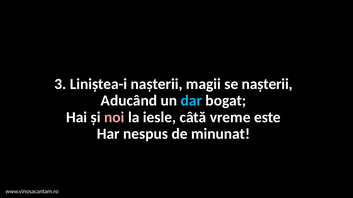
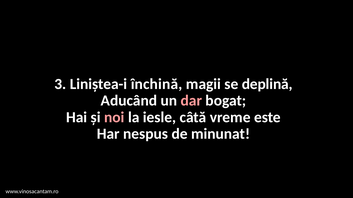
Liniștea-i nașterii: nașterii -> închină
se nașterii: nașterii -> deplină
dar colour: light blue -> pink
